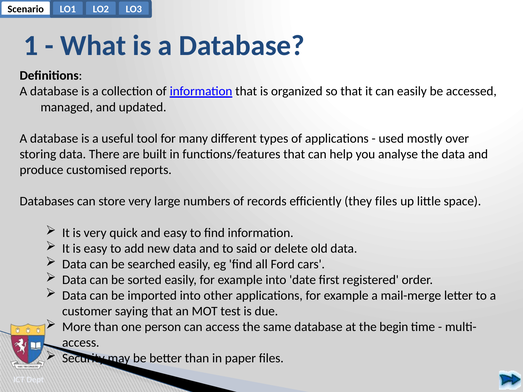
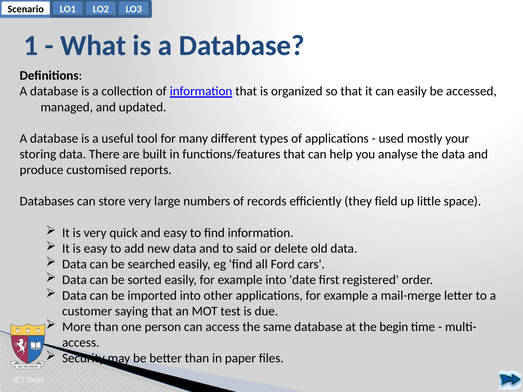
over: over -> your
they files: files -> field
